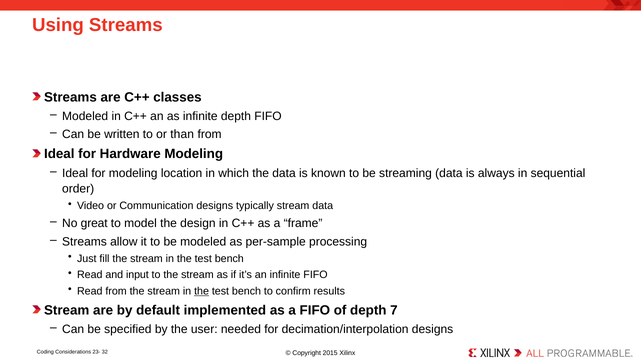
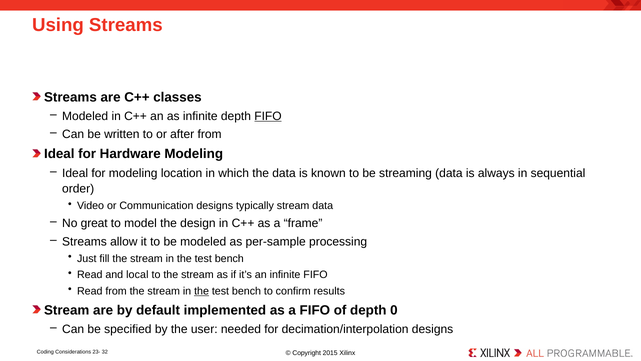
FIFO at (268, 116) underline: none -> present
than: than -> after
input: input -> local
7: 7 -> 0
